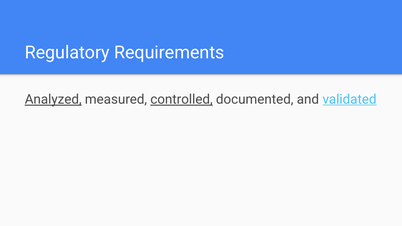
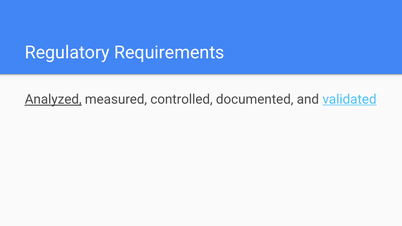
controlled underline: present -> none
